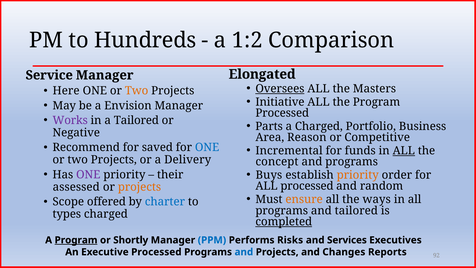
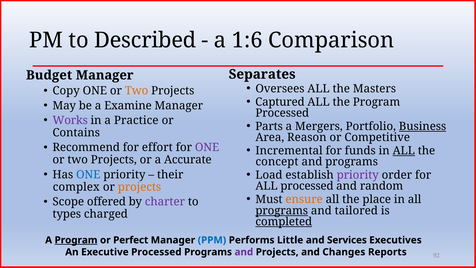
Hundreds: Hundreds -> Described
1:2: 1:2 -> 1:6
Elongated: Elongated -> Separates
Service: Service -> Budget
Oversees underline: present -> none
Here: Here -> Copy
Initiative: Initiative -> Captured
Envision: Envision -> Examine
a Tailored: Tailored -> Practice
a Charged: Charged -> Mergers
Business underline: none -> present
Negative: Negative -> Contains
saved: saved -> effort
ONE at (207, 147) colour: blue -> purple
Delivery: Delivery -> Accurate
ONE at (88, 174) colour: purple -> blue
Buys: Buys -> Load
priority at (358, 175) colour: orange -> purple
assessed: assessed -> complex
ways: ways -> place
charter colour: blue -> purple
programs at (282, 210) underline: none -> present
Shortly: Shortly -> Perfect
Risks: Risks -> Little
and at (244, 252) colour: blue -> purple
